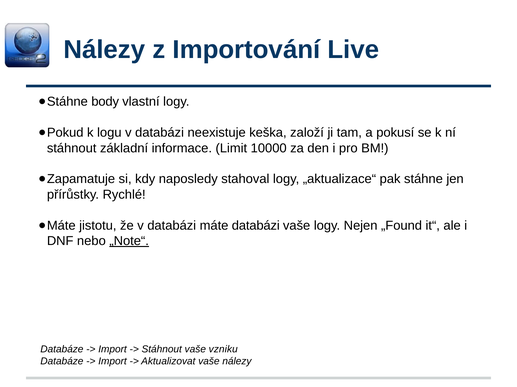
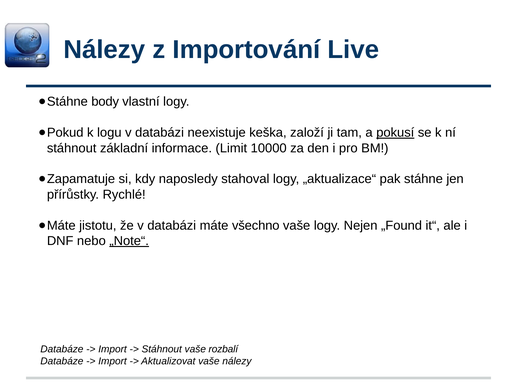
pokusí underline: none -> present
máte databázi: databázi -> všechno
vzniku: vzniku -> rozbalí
